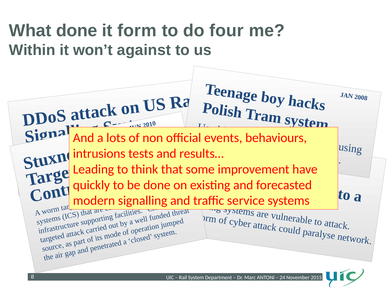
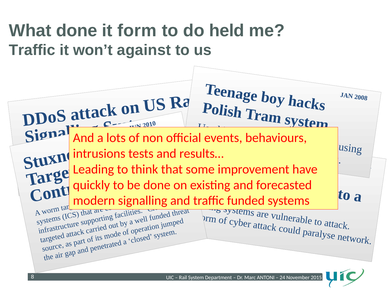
do four: four -> held
Within at (32, 50): Within -> Traffic
service at (246, 201): service -> funded
